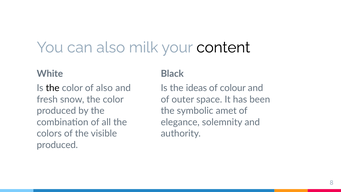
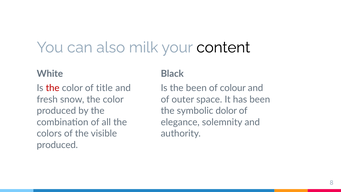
the at (53, 88) colour: black -> red
of also: also -> title
the ideas: ideas -> been
amet: amet -> dolor
